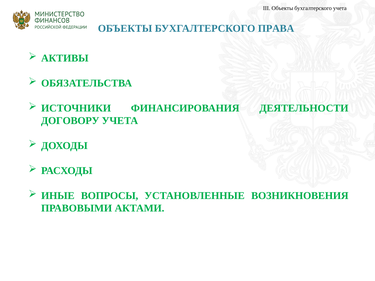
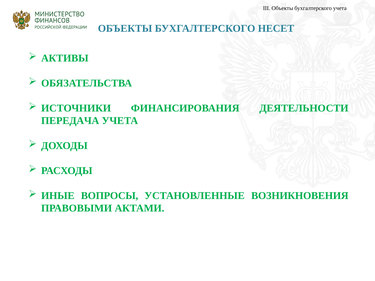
ПРАВА: ПРАВА -> НЕСЕТ
ДОГОВОРУ: ДОГОВОРУ -> ПЕРЕДАЧА
